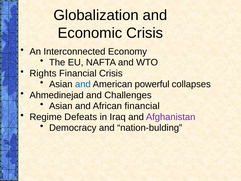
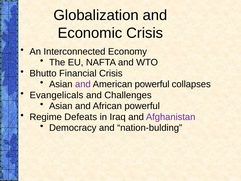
Rights: Rights -> Bhutto
and at (83, 84) colour: blue -> purple
Ahmedinejad: Ahmedinejad -> Evangelicals
African financial: financial -> powerful
